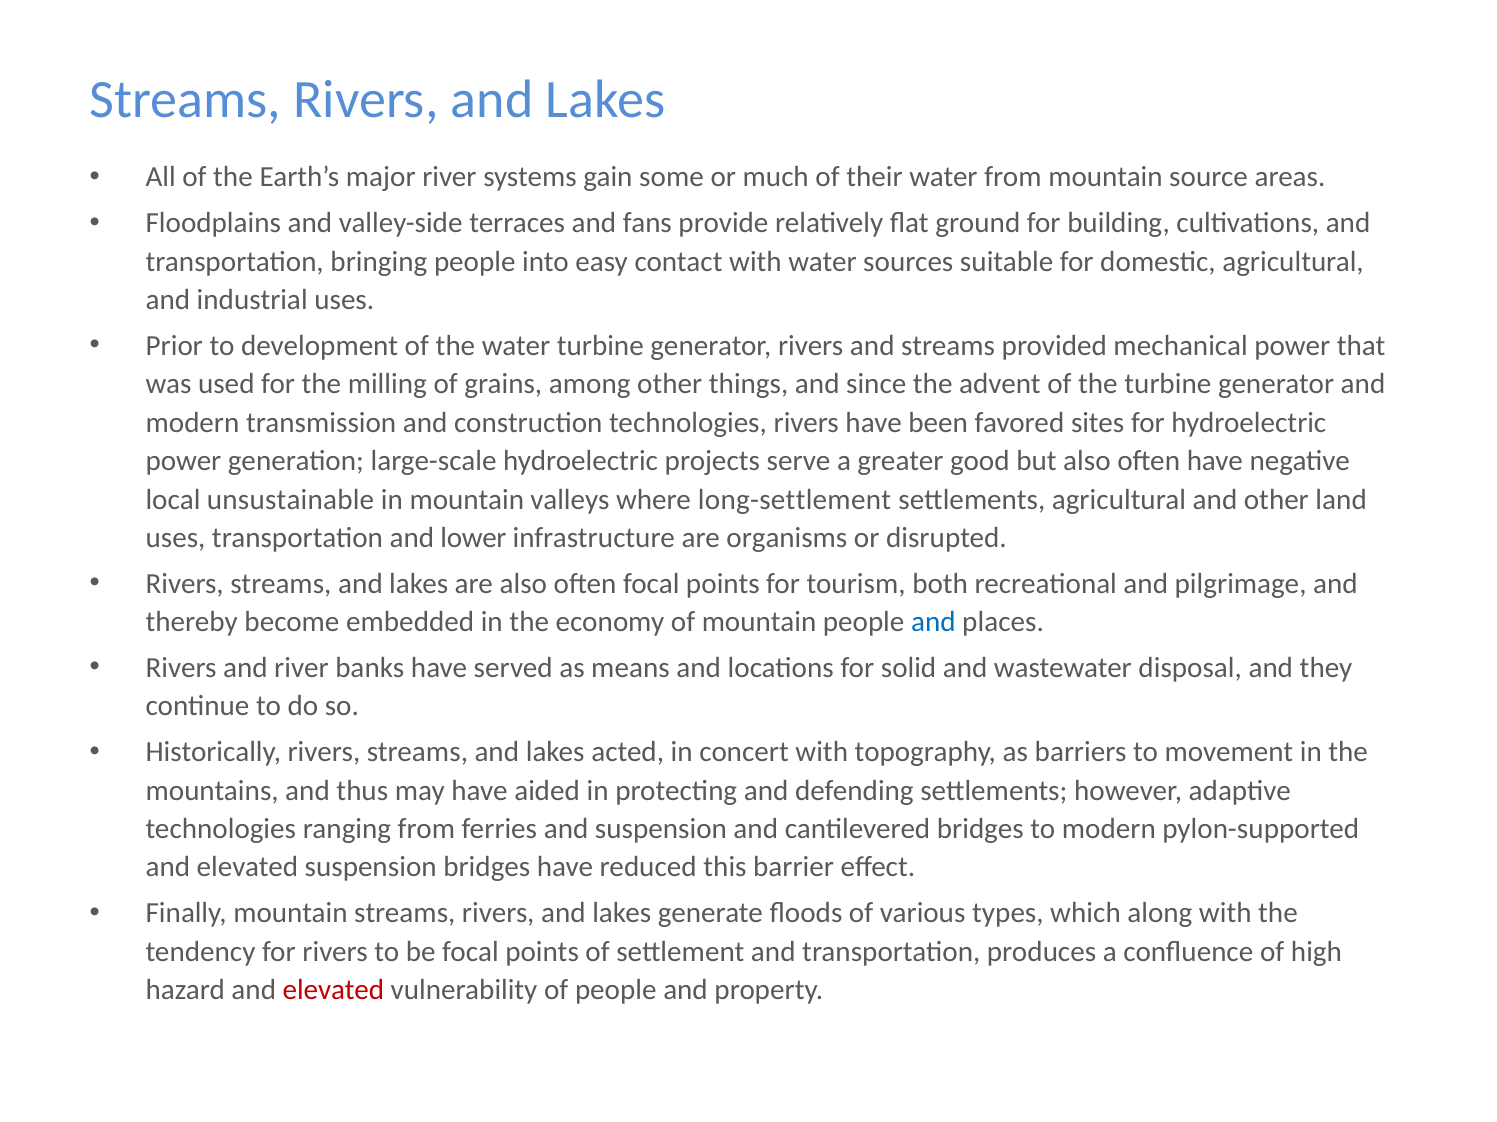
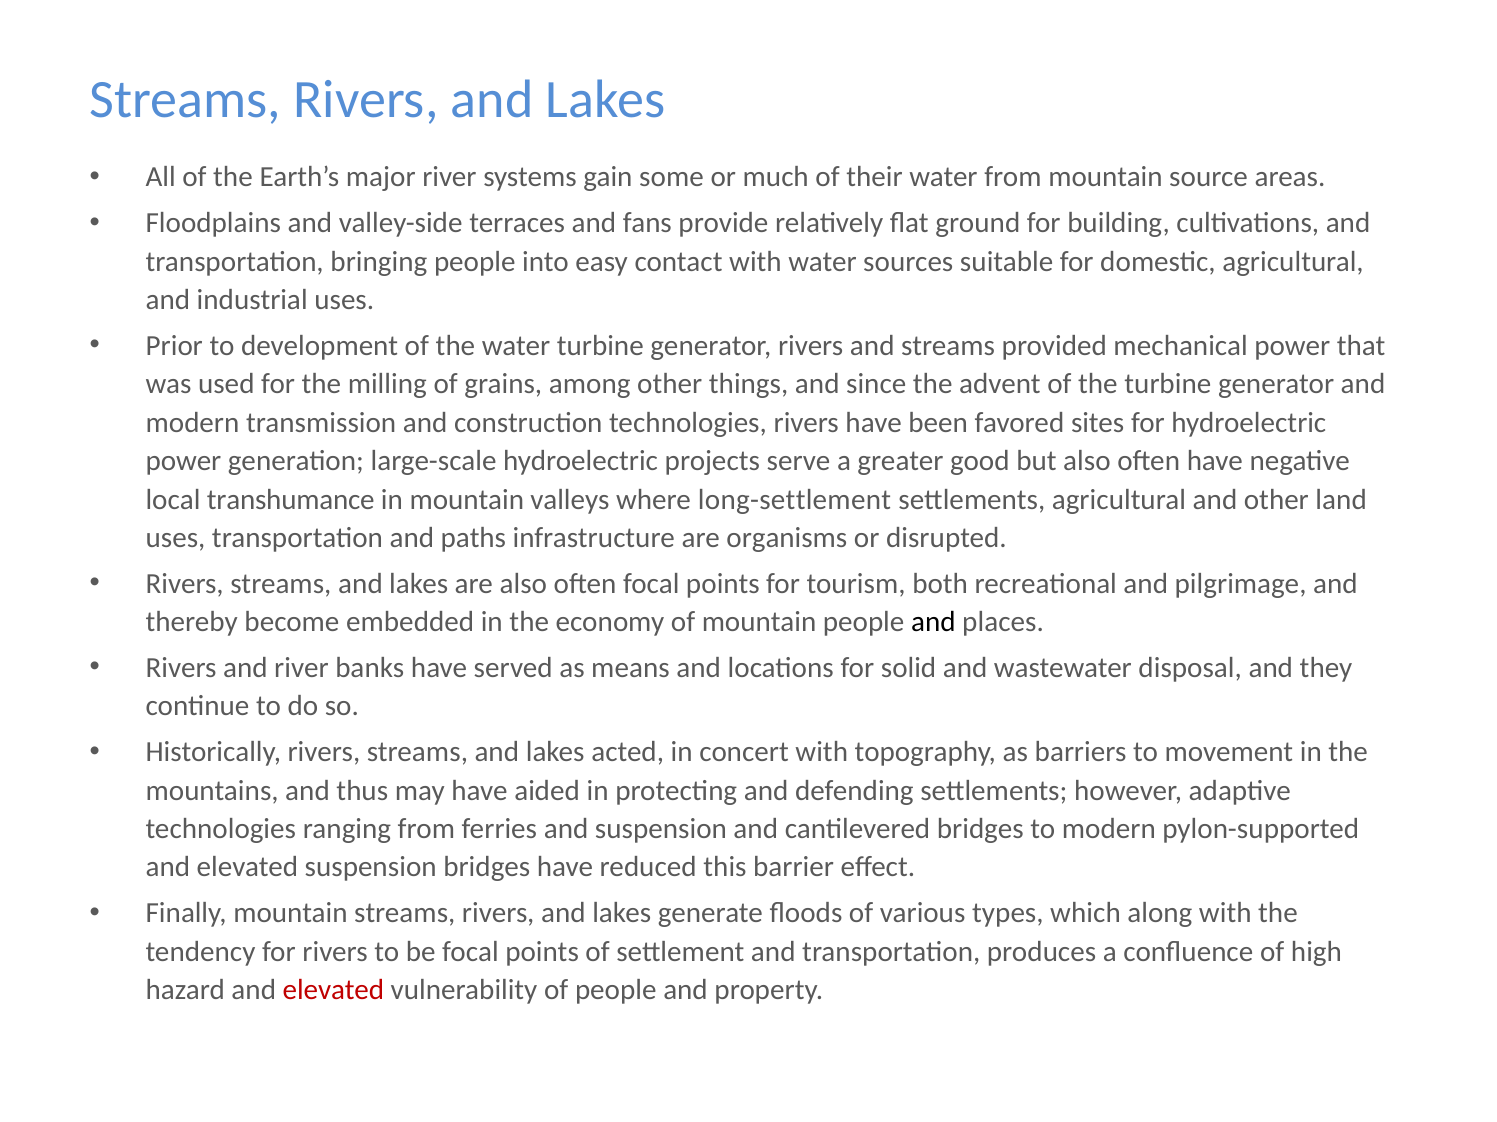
unsustainable: unsustainable -> transhumance
lower: lower -> paths
and at (933, 622) colour: blue -> black
